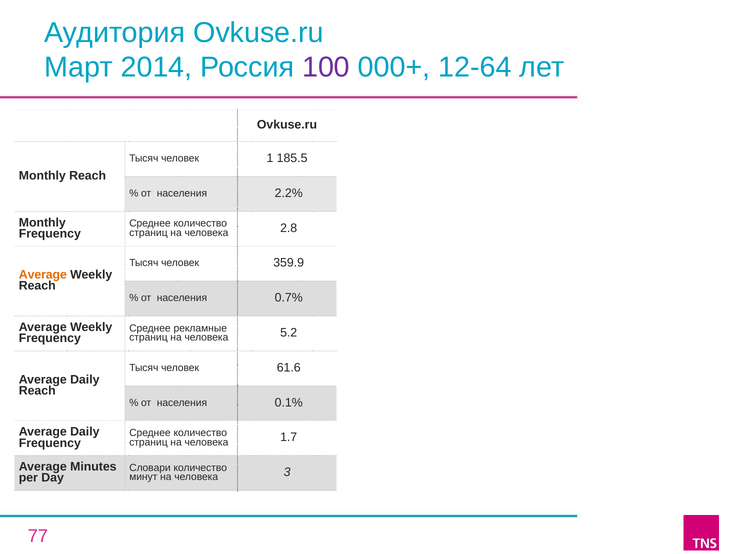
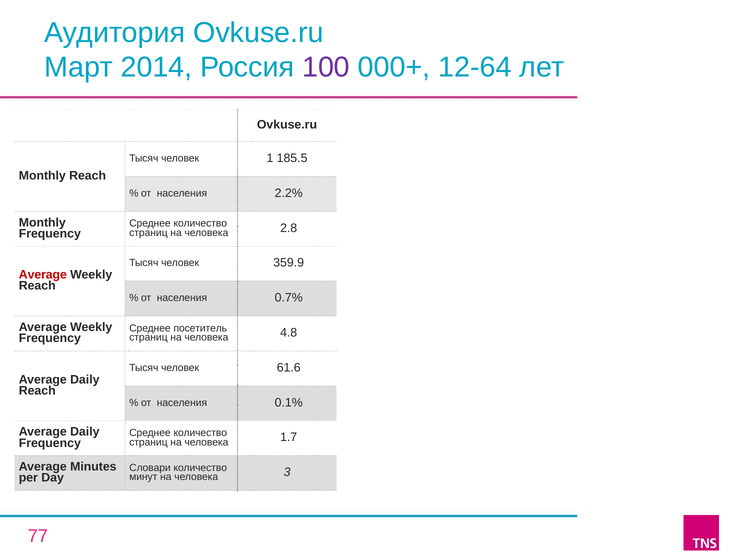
Average at (43, 275) colour: orange -> red
рекламные: рекламные -> посетитель
5.2: 5.2 -> 4.8
